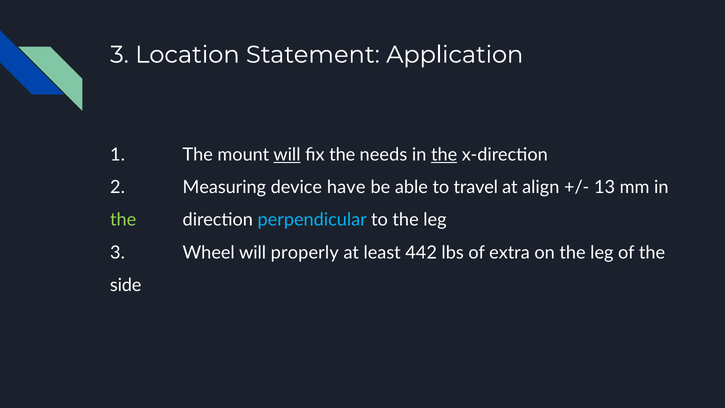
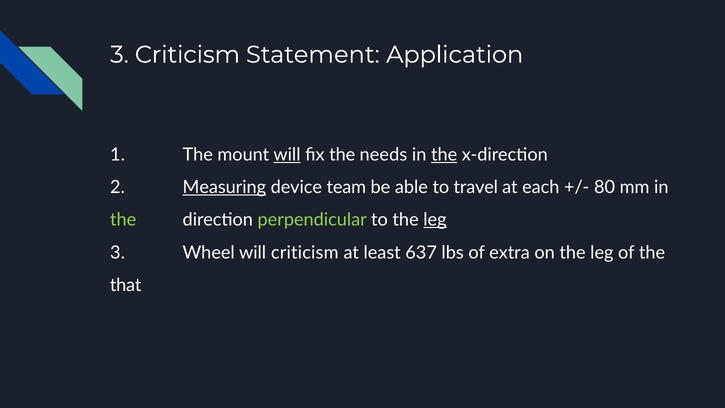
3 Location: Location -> Criticism
Measuring underline: none -> present
have: have -> team
align: align -> each
13: 13 -> 80
perpendicular colour: light blue -> light green
leg at (435, 220) underline: none -> present
will properly: properly -> criticism
442: 442 -> 637
side: side -> that
